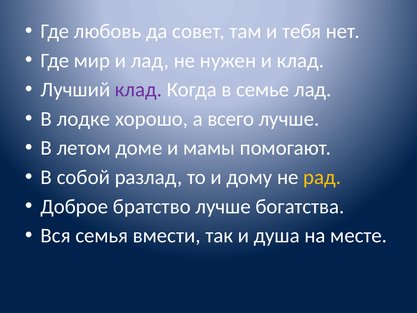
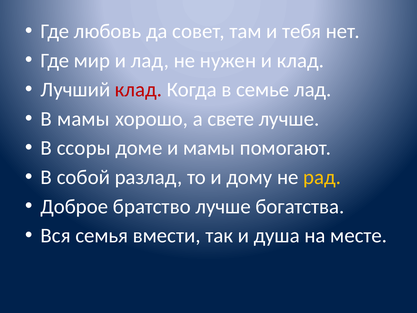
клад at (139, 90) colour: purple -> red
В лодке: лодке -> мамы
всего: всего -> свете
летом: летом -> ссоры
